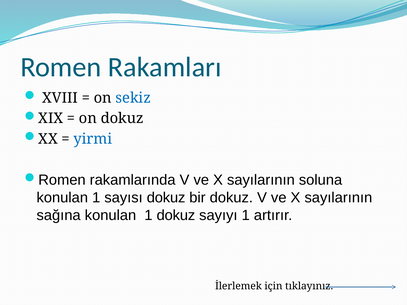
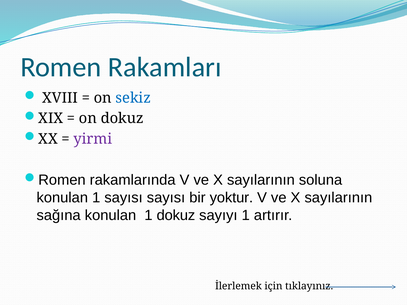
yirmi colour: blue -> purple
sayısı dokuz: dokuz -> sayısı
bir dokuz: dokuz -> yoktur
